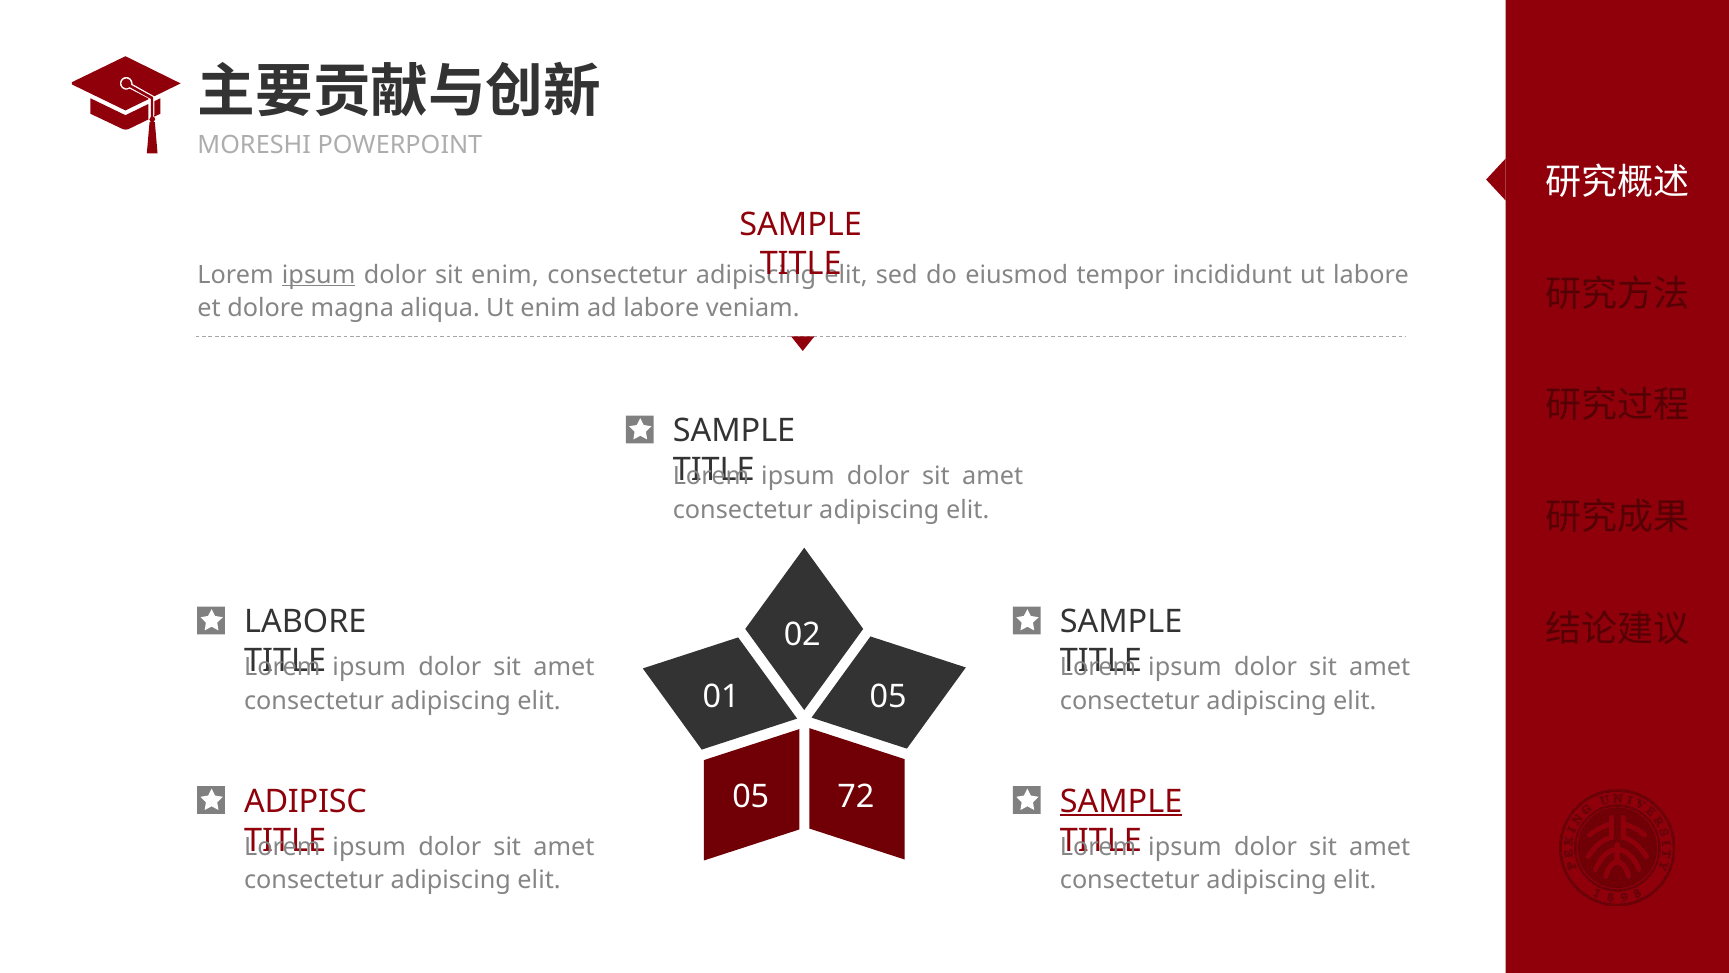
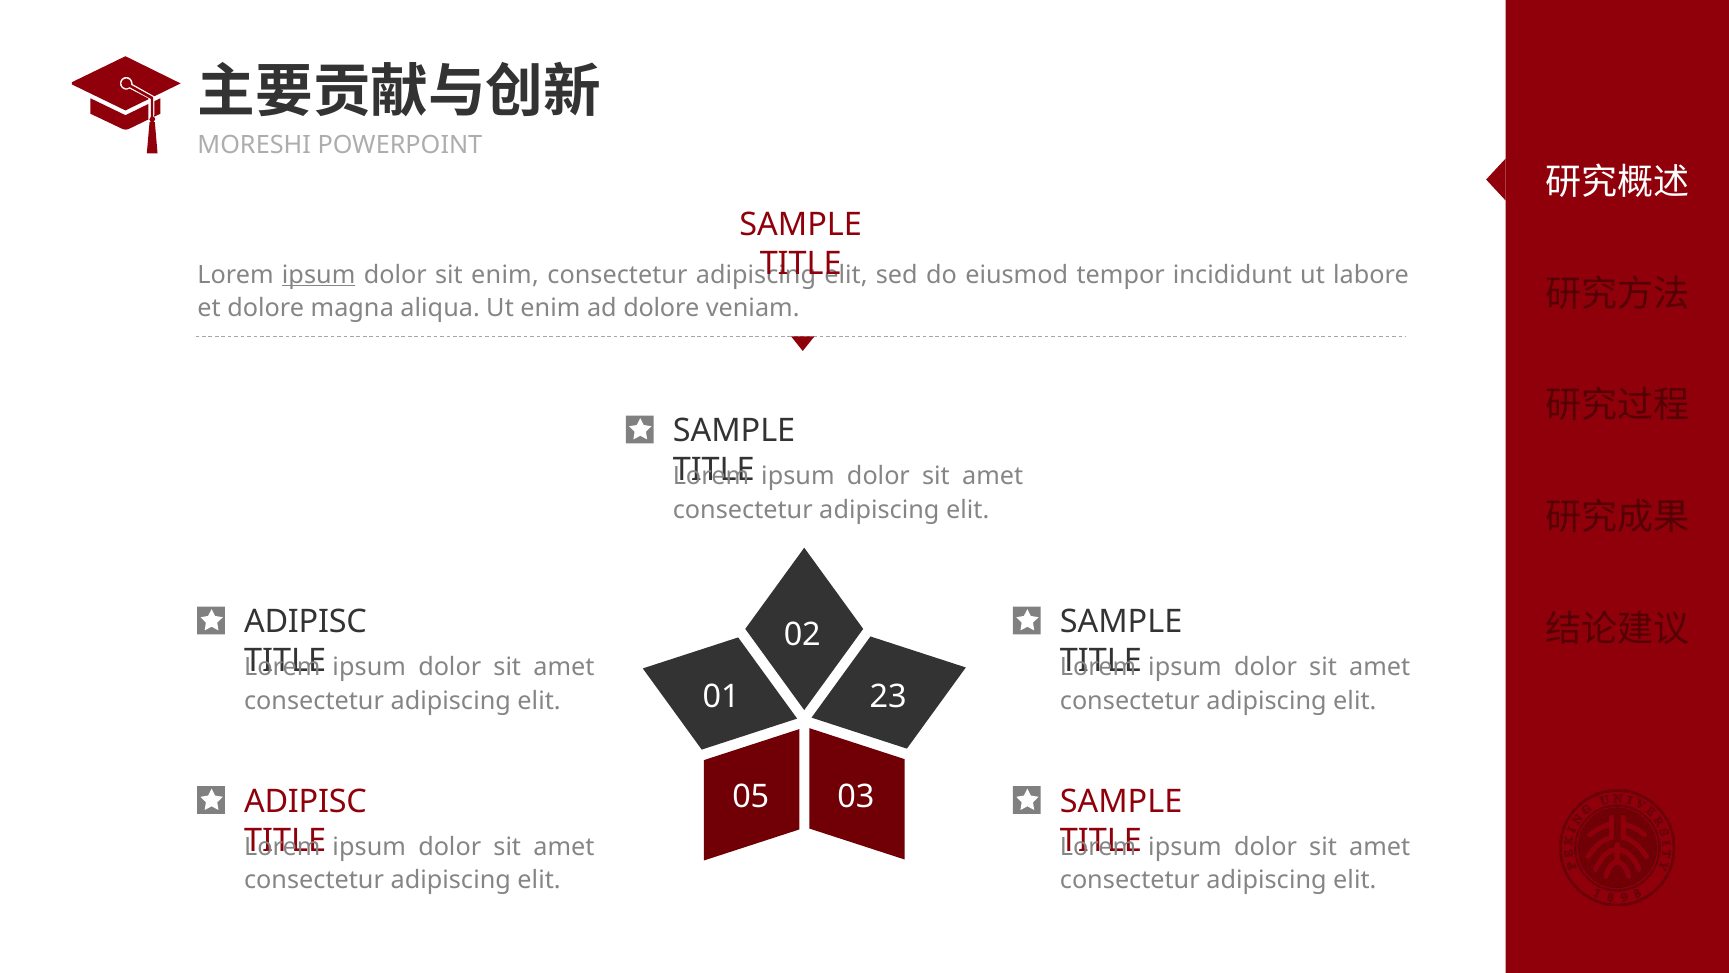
ad labore: labore -> dolore
LABORE at (305, 622): LABORE -> ADIPISC
01 05: 05 -> 23
72: 72 -> 03
SAMPLE at (1121, 801) underline: present -> none
